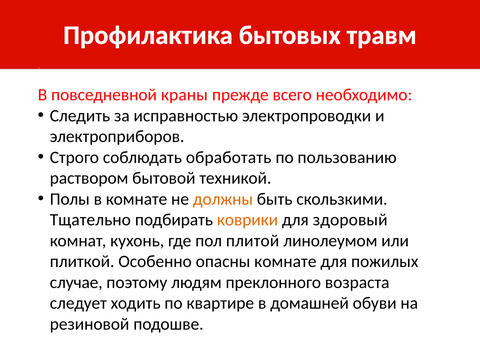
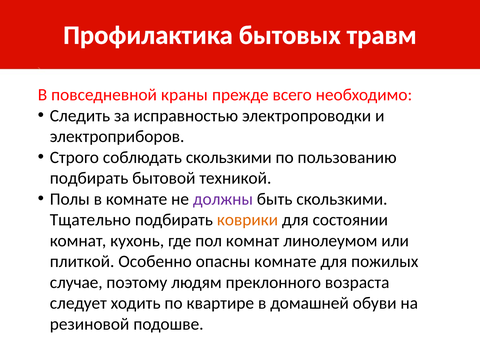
соблюдать обработать: обработать -> скользкими
раствором at (89, 178): раствором -> подбирать
должны colour: orange -> purple
здоровый: здоровый -> состоянии
пол плитой: плитой -> комнат
